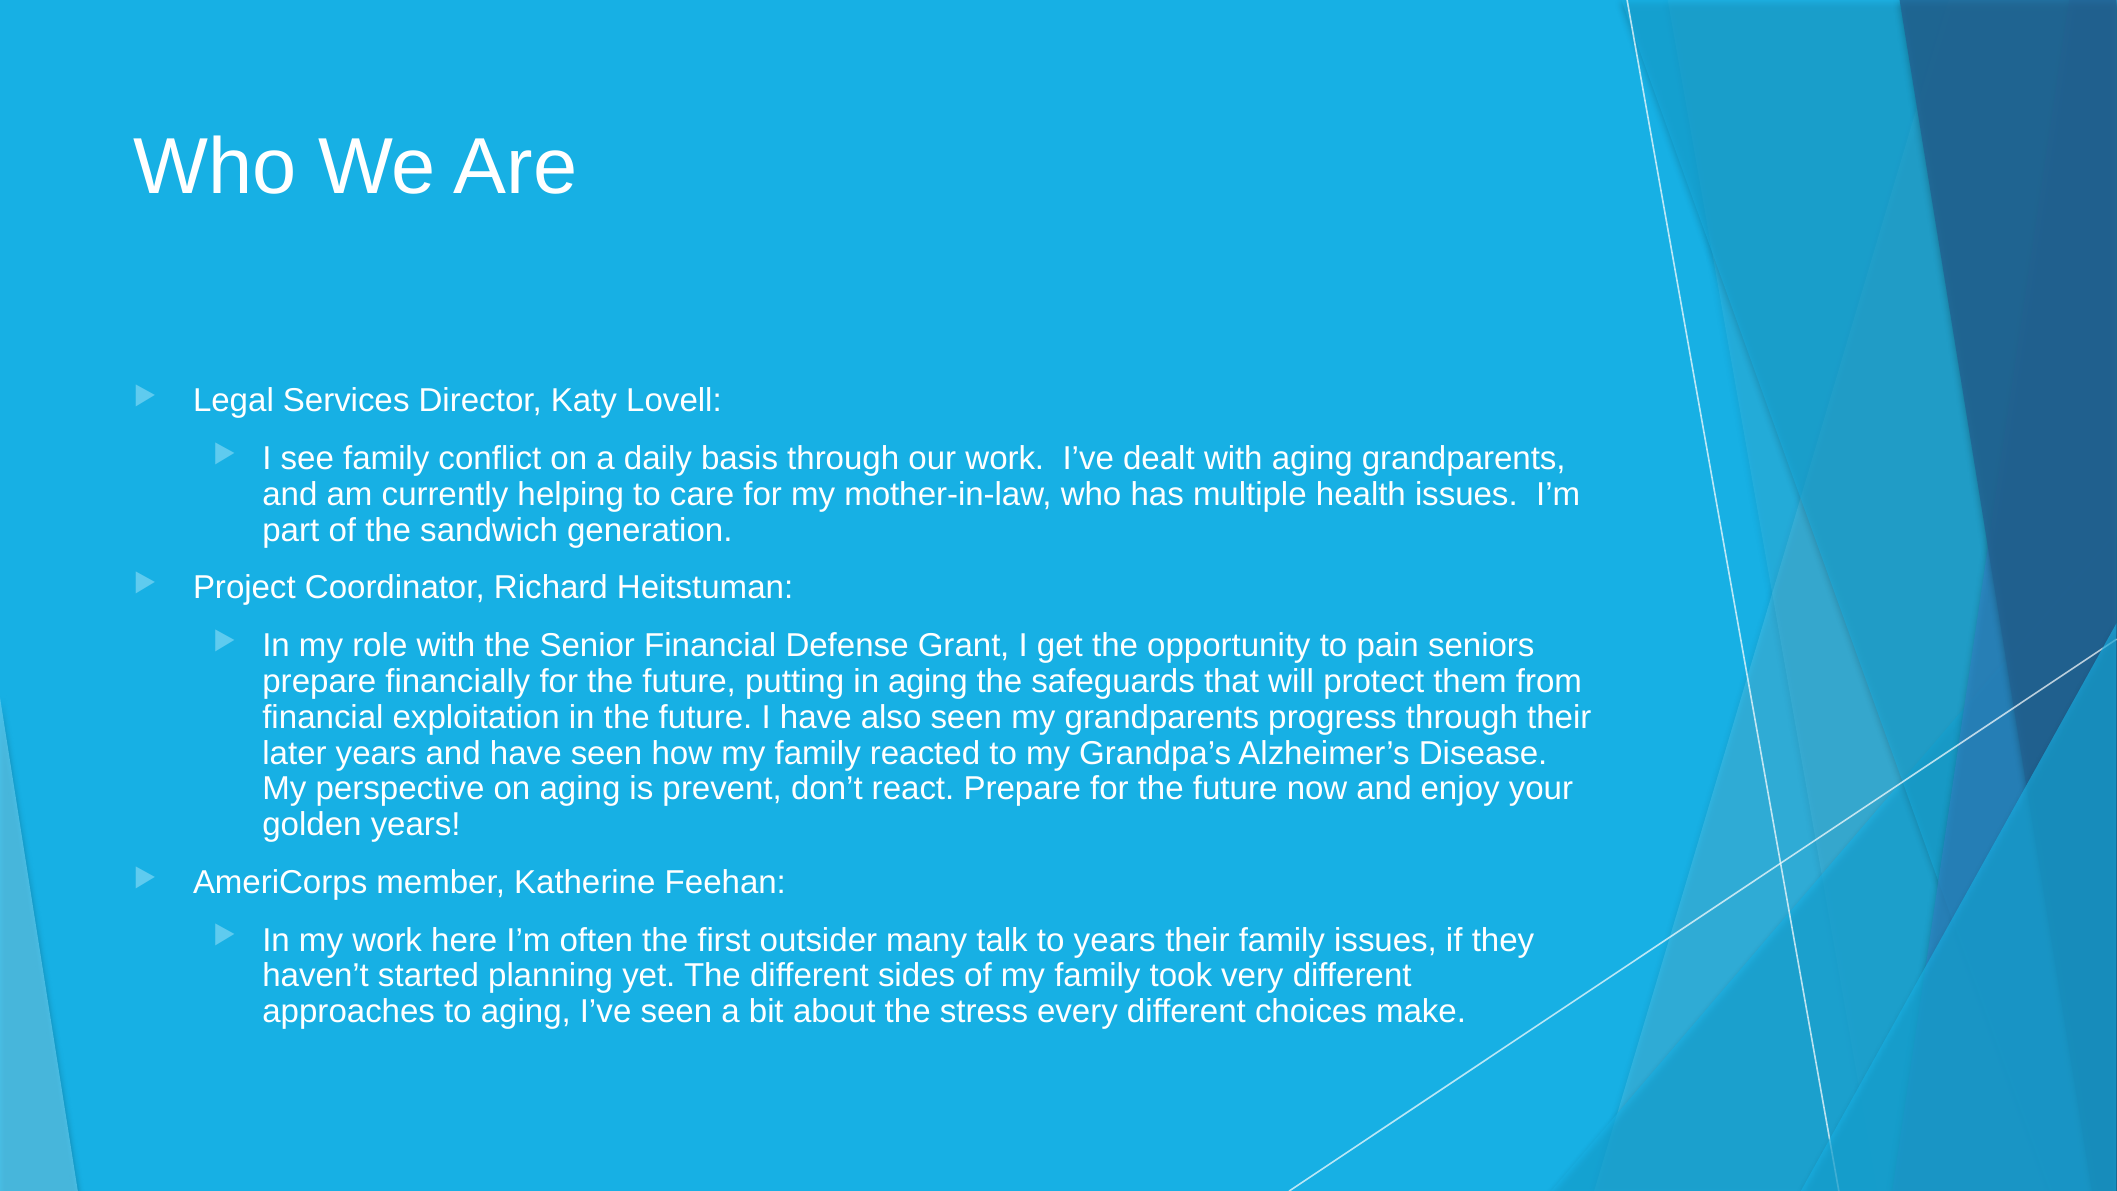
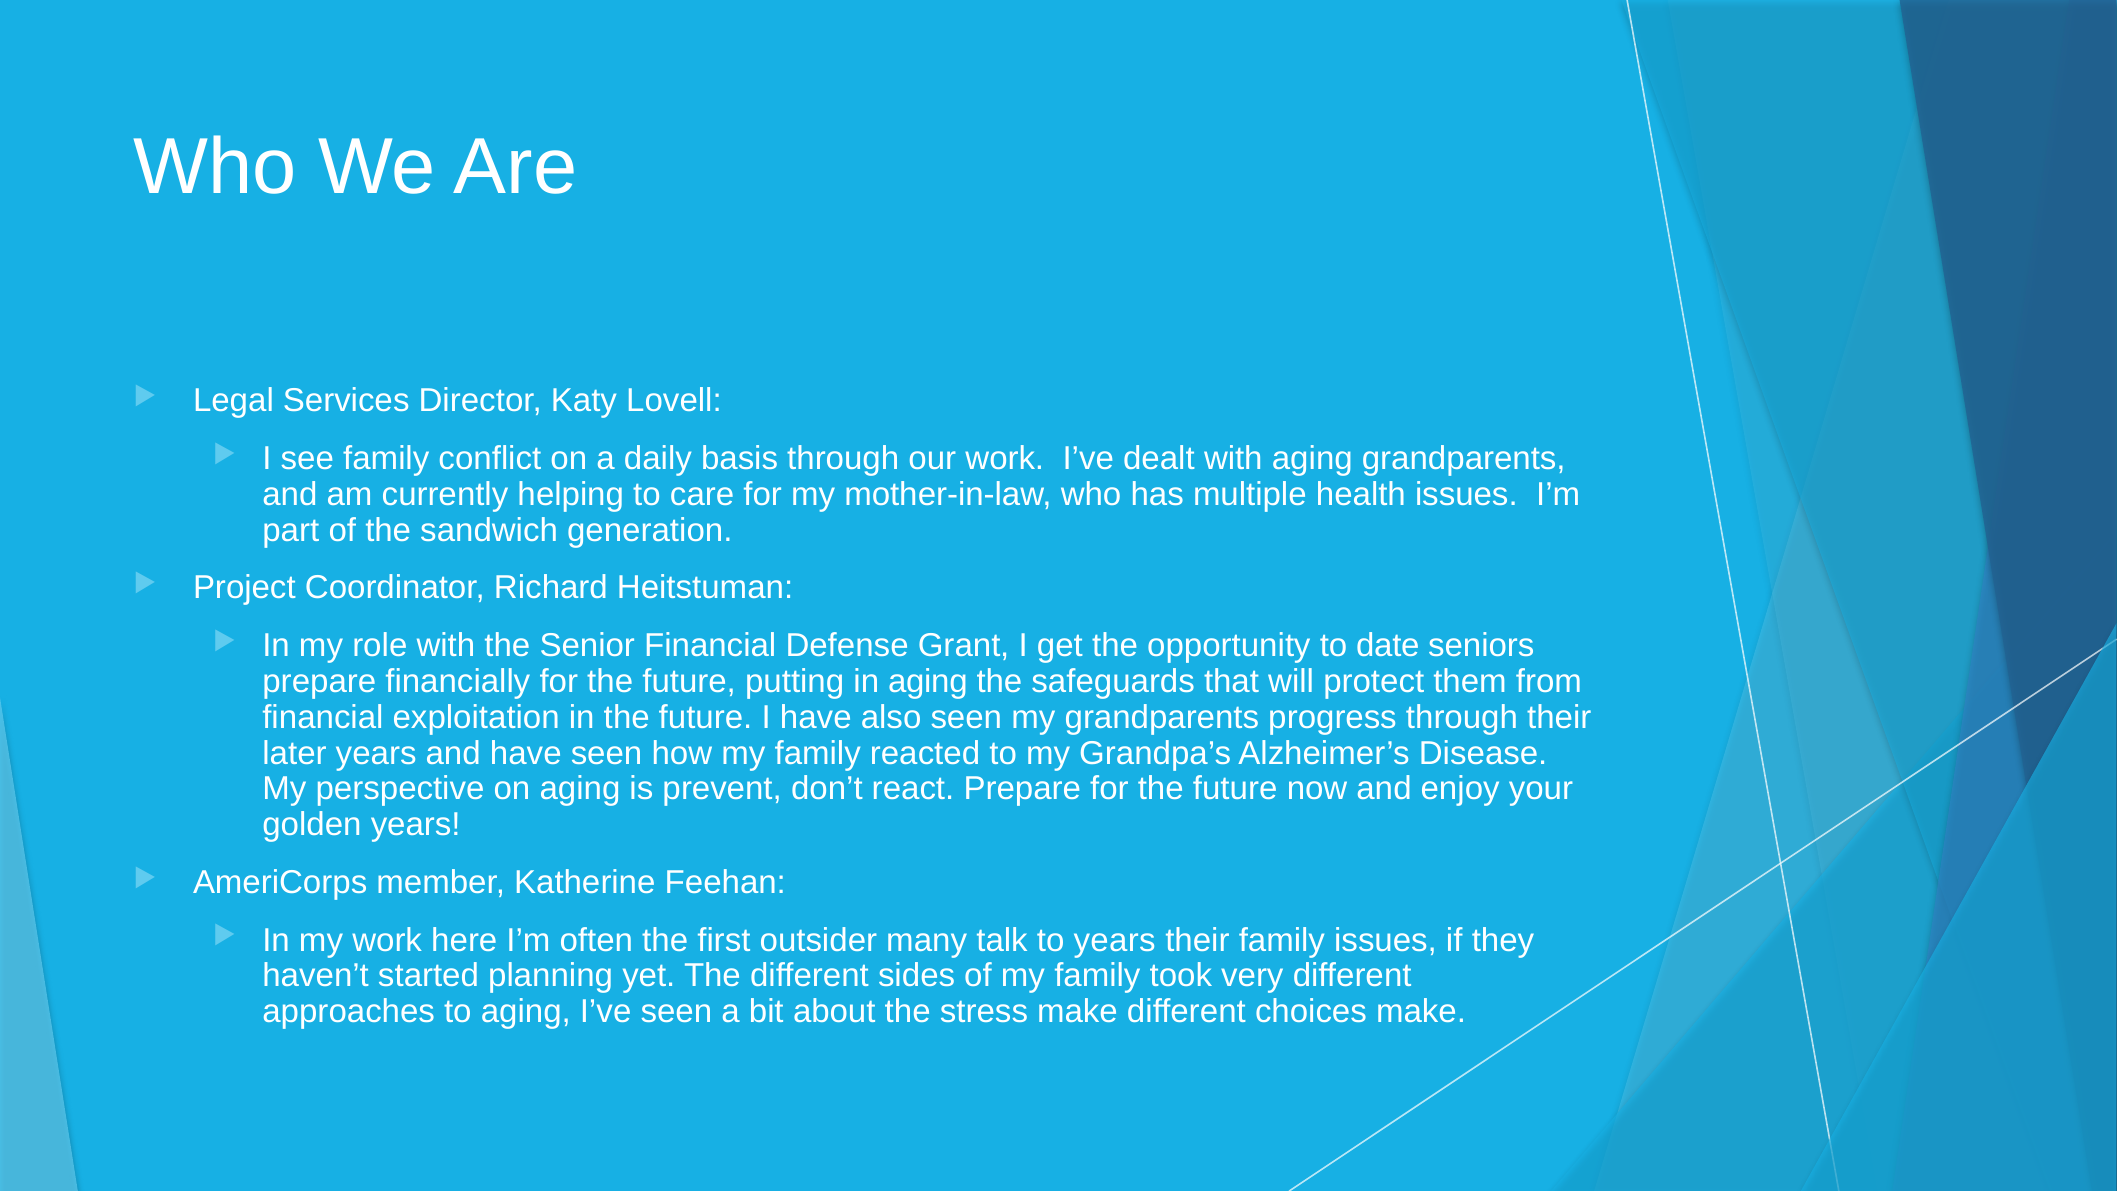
pain: pain -> date
stress every: every -> make
